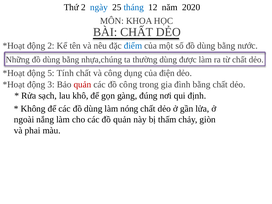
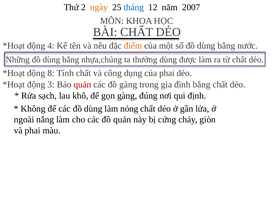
ngày colour: blue -> orange
2020: 2020 -> 2007
động 2: 2 -> 4
điểm colour: blue -> orange
5: 5 -> 8
của điện: điện -> phai
đồ công: công -> gàng
thấm: thấm -> cứng
